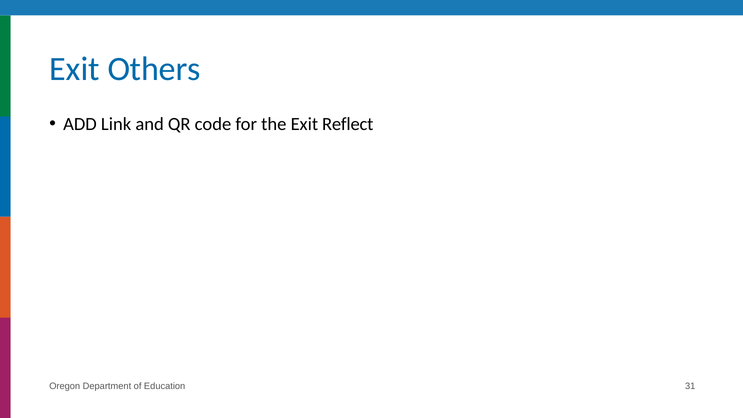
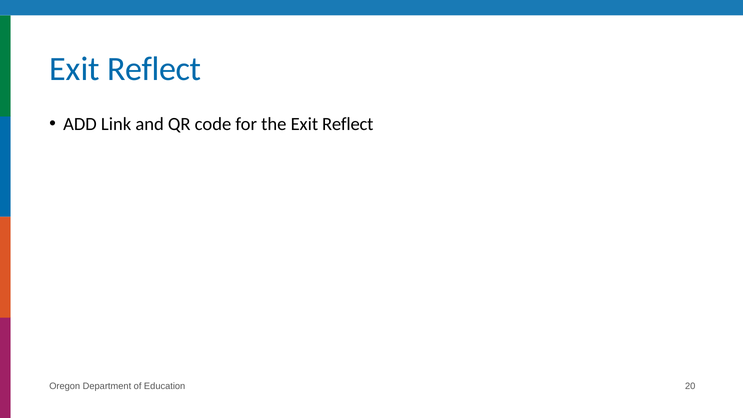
Others at (154, 69): Others -> Reflect
31: 31 -> 20
